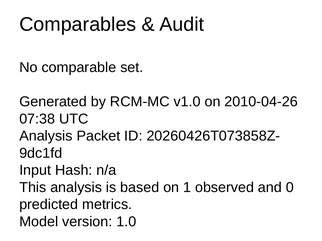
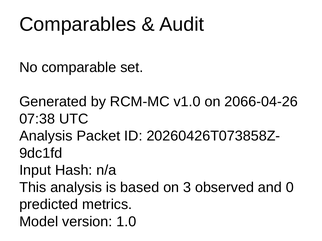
2010-04-26: 2010-04-26 -> 2066-04-26
1: 1 -> 3
